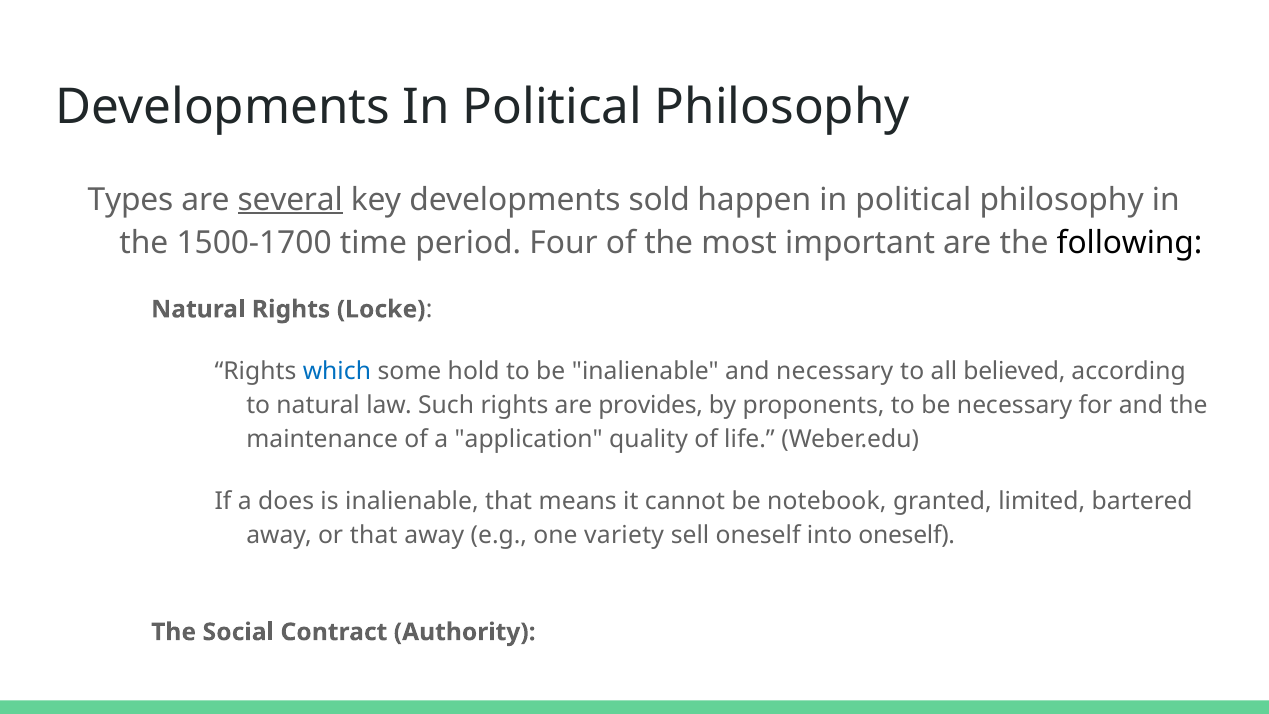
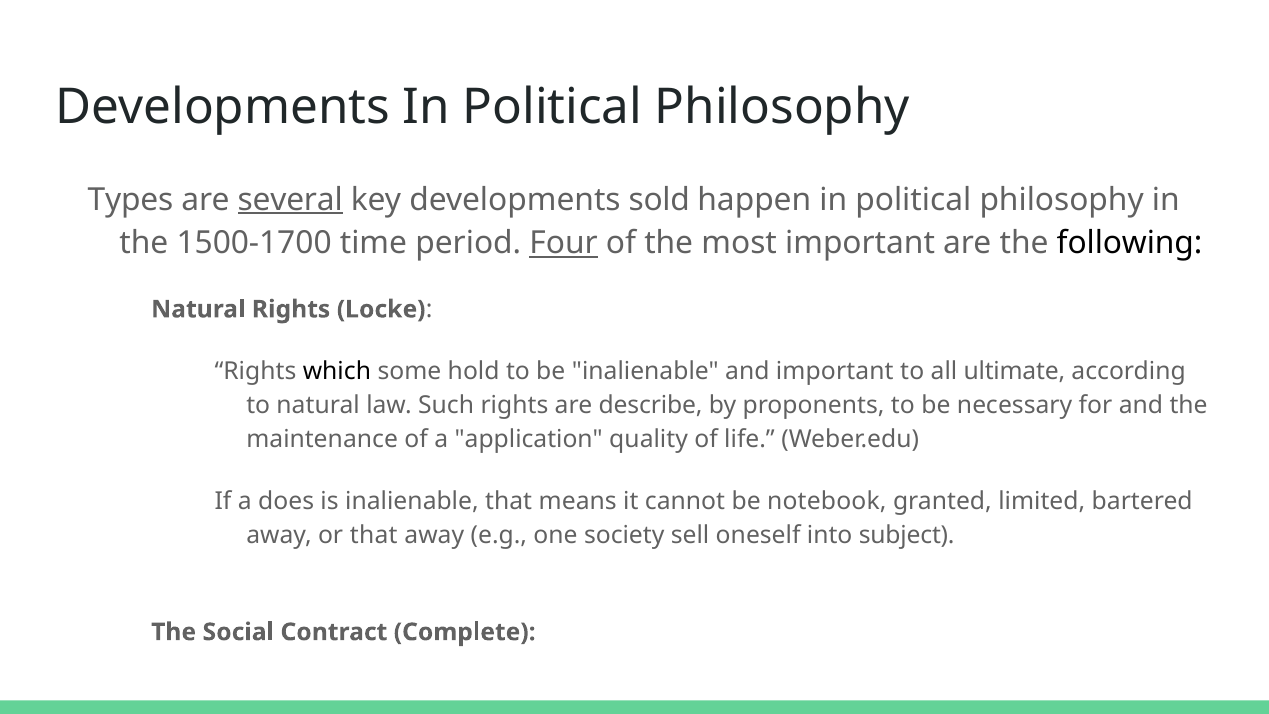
Four underline: none -> present
which colour: blue -> black
and necessary: necessary -> important
believed: believed -> ultimate
provides: provides -> describe
variety: variety -> society
into oneself: oneself -> subject
Authority: Authority -> Complete
